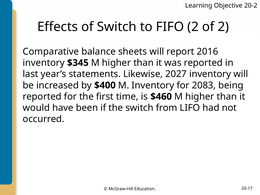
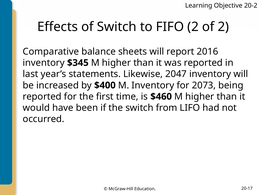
2027: 2027 -> 2047
2083: 2083 -> 2073
